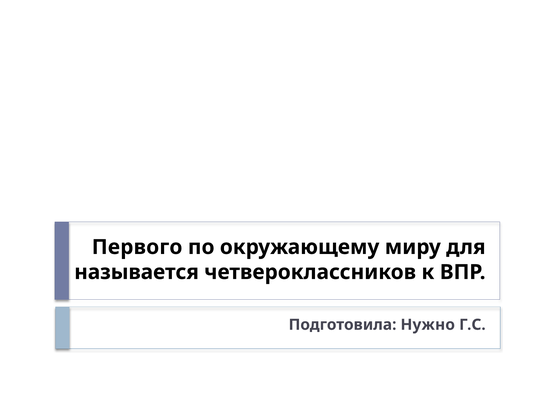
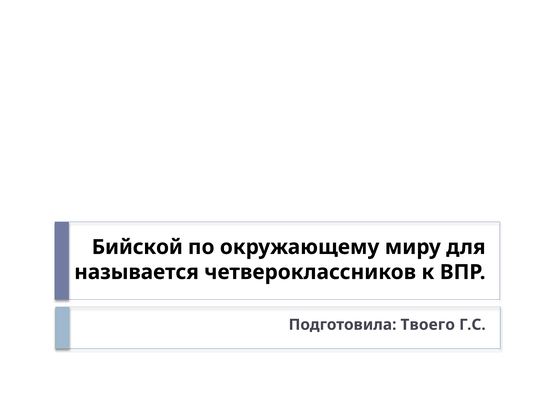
Первого: Первого -> Бийской
Нужно: Нужно -> Твоего
